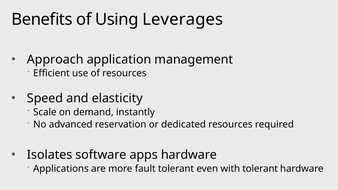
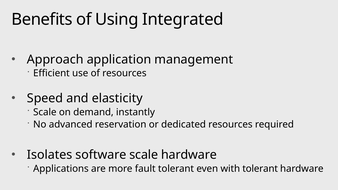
Leverages: Leverages -> Integrated
software apps: apps -> scale
